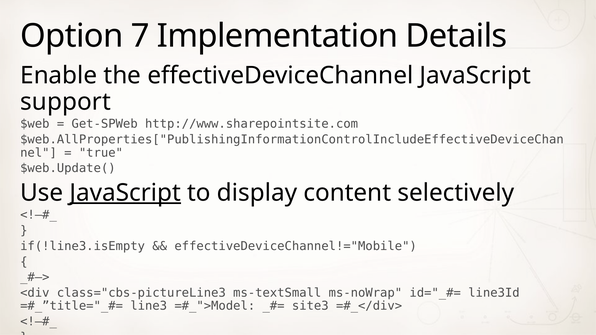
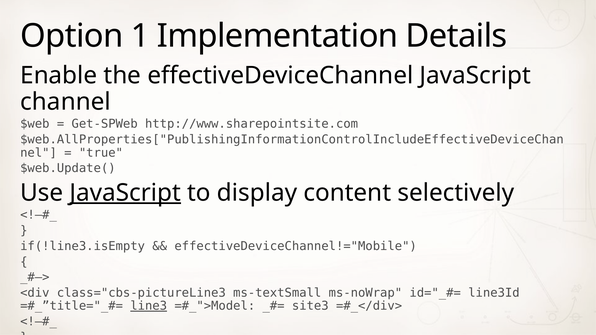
7: 7 -> 1
support: support -> channel
line3 underline: none -> present
